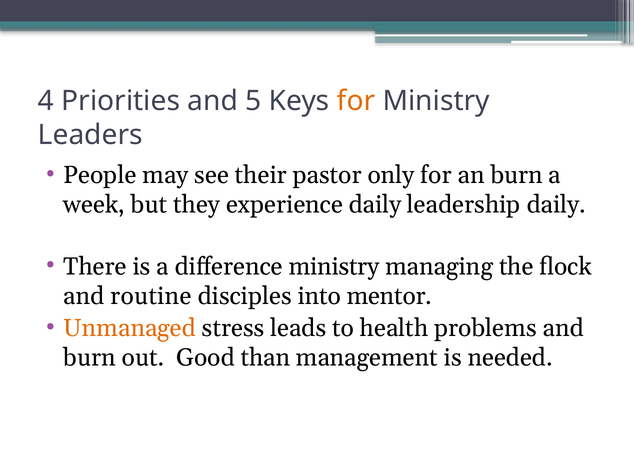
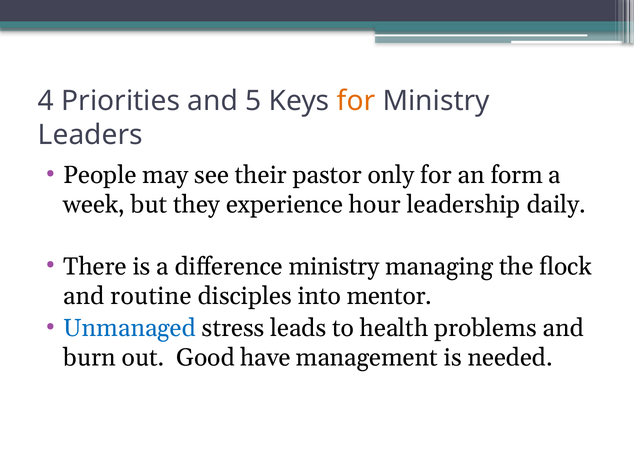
an burn: burn -> form
experience daily: daily -> hour
Unmanaged colour: orange -> blue
than: than -> have
